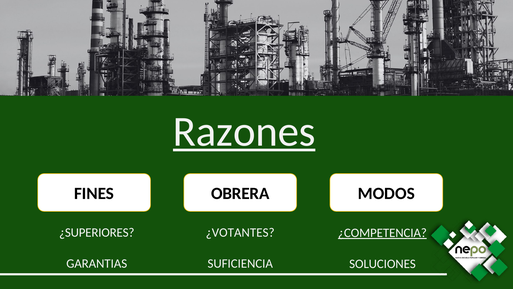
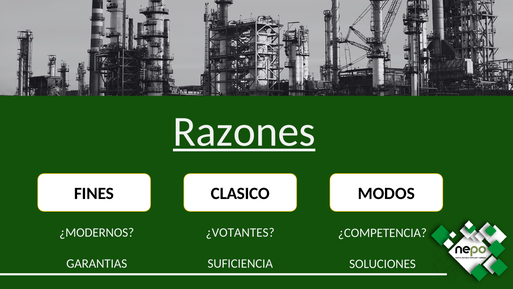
OBRERA: OBRERA -> CLASICO
¿SUPERIORES: ¿SUPERIORES -> ¿MODERNOS
¿COMPETENCIA underline: present -> none
